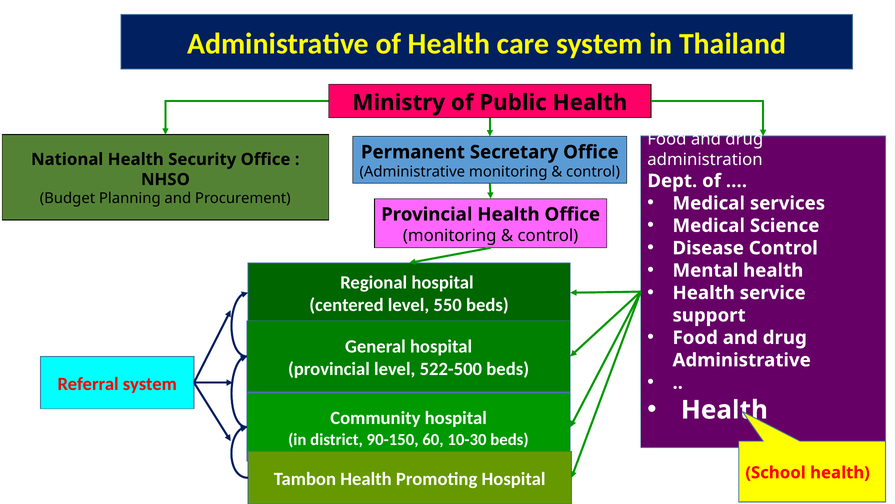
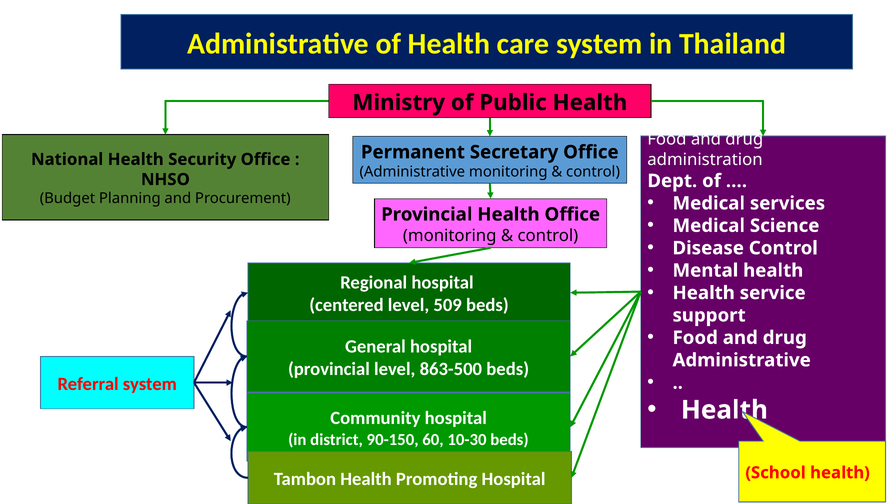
550: 550 -> 509
522-500: 522-500 -> 863-500
